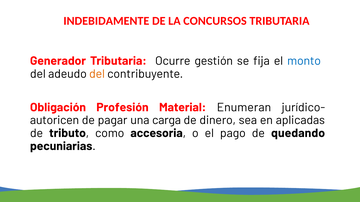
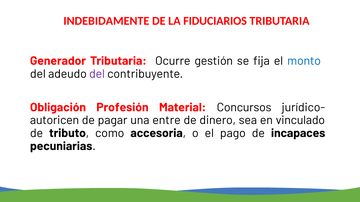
CONCURSOS: CONCURSOS -> FIDUCIARIOS
del at (97, 74) colour: orange -> purple
Enumeran: Enumeran -> Concursos
carga: carga -> entre
aplicadas: aplicadas -> vinculado
quedando: quedando -> incapaces
